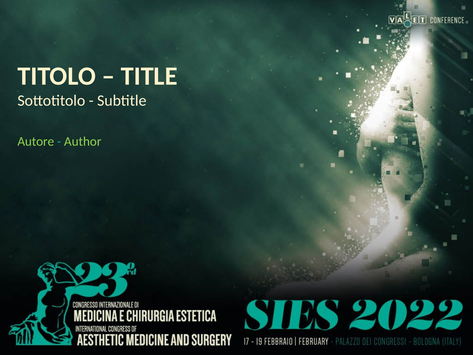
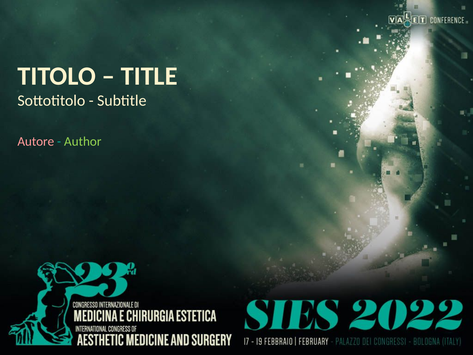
Autore colour: light green -> pink
